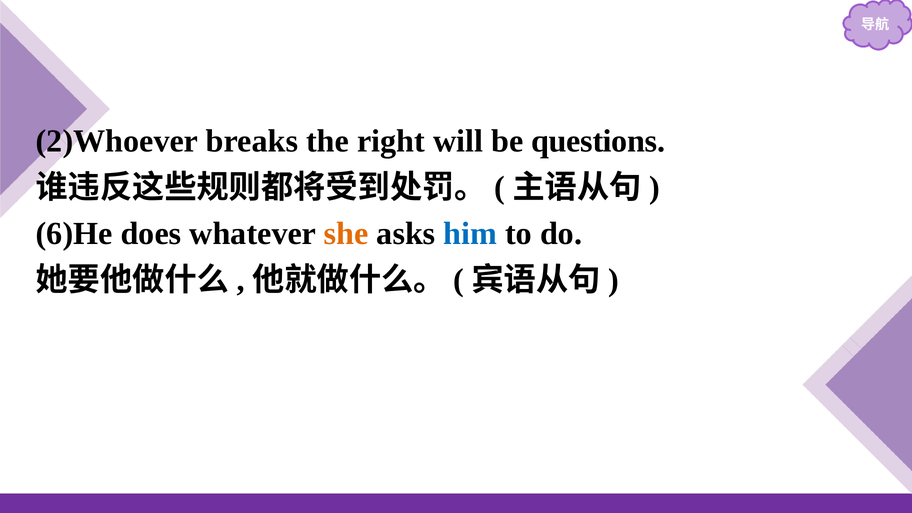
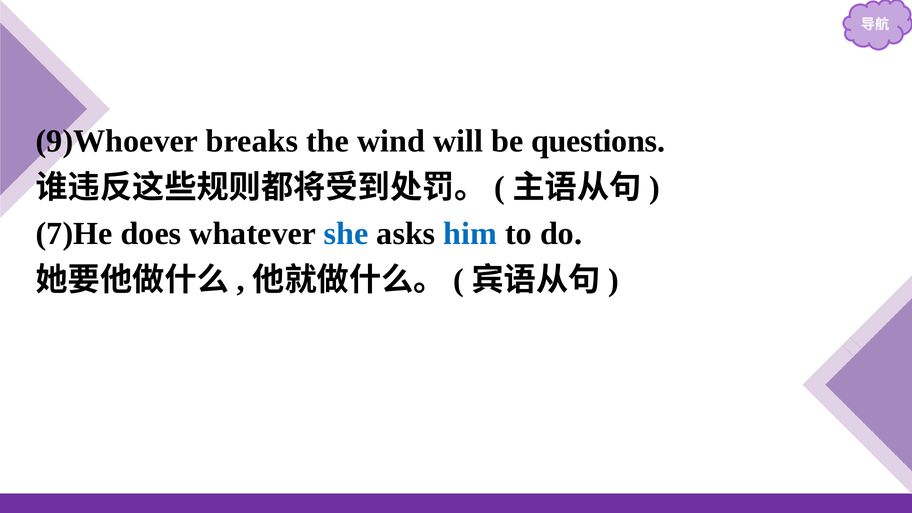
2)Whoever: 2)Whoever -> 9)Whoever
right: right -> wind
6)He: 6)He -> 7)He
she colour: orange -> blue
